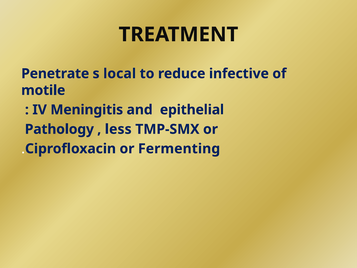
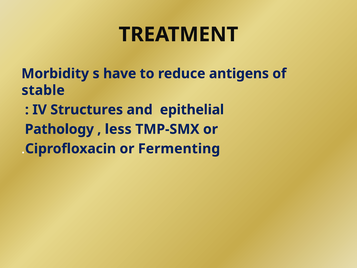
Penetrate: Penetrate -> Morbidity
local: local -> have
infective: infective -> antigens
motile: motile -> stable
Meningitis: Meningitis -> Structures
